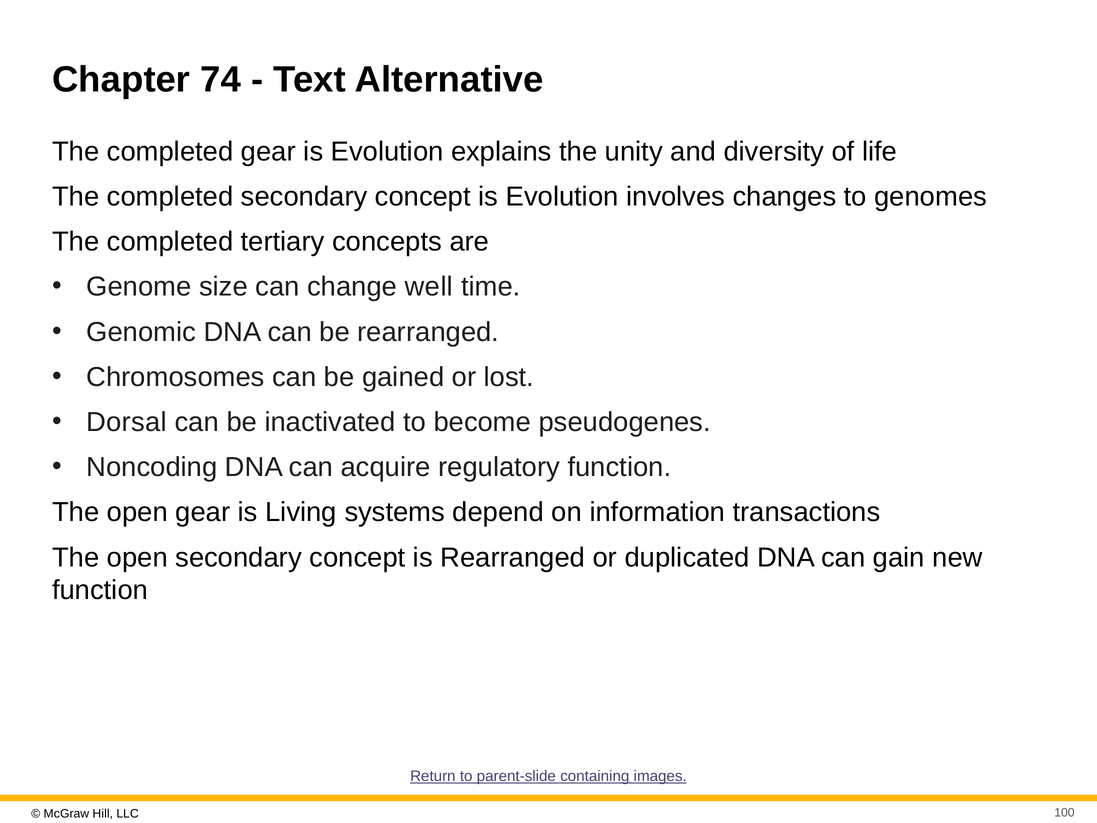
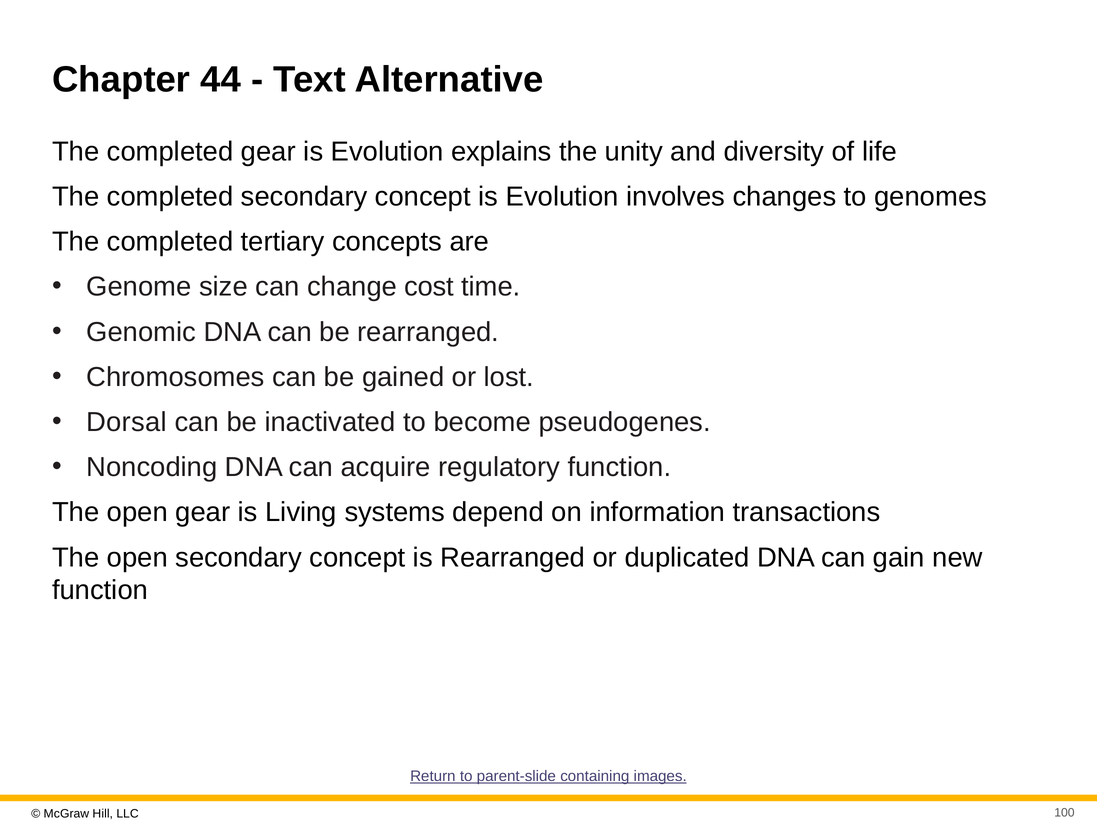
74: 74 -> 44
well: well -> cost
